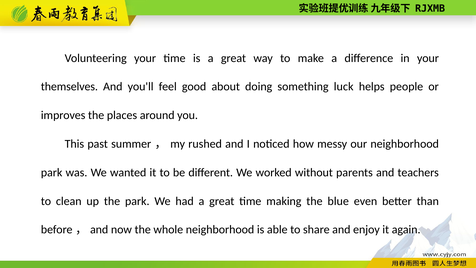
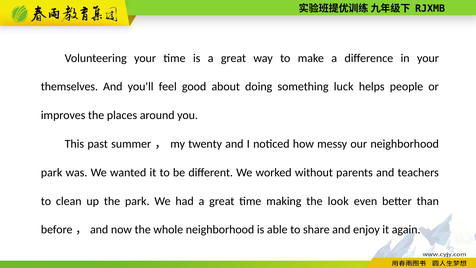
rushed: rushed -> twenty
blue: blue -> look
